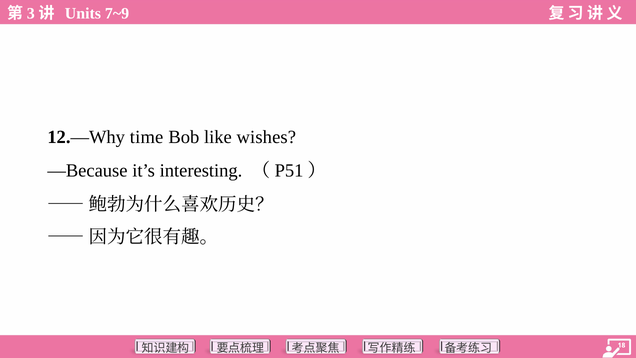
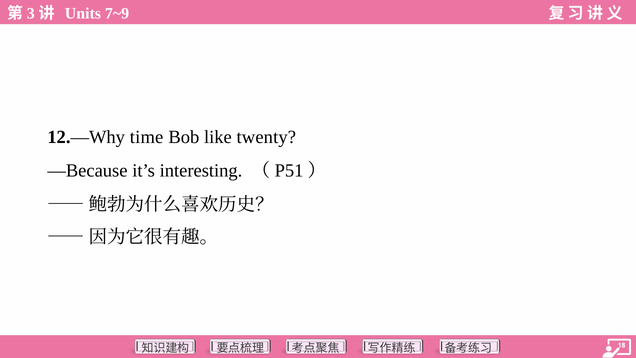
wishes: wishes -> twenty
